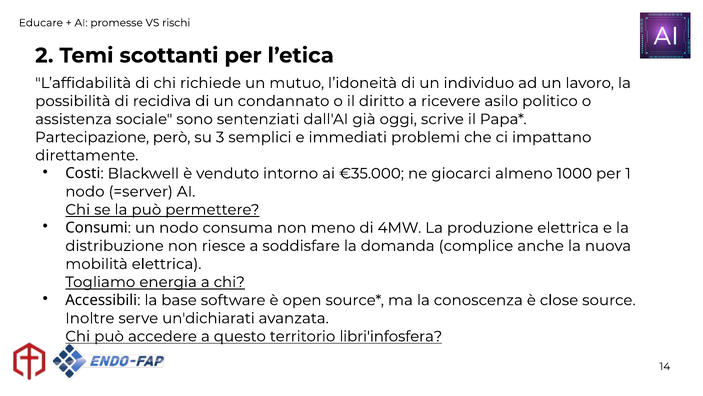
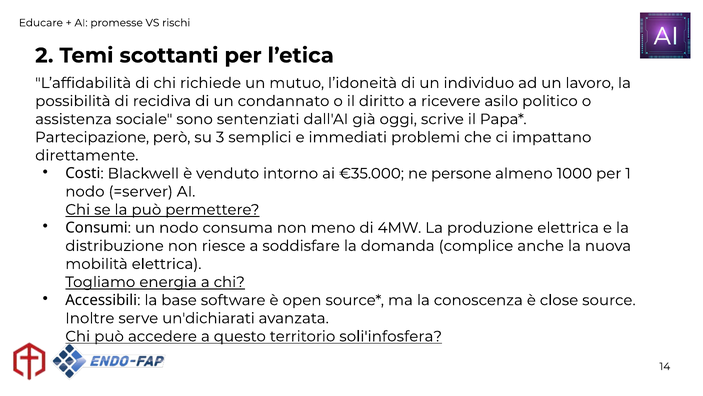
giocarci: giocarci -> persone
libri'infosfera: libri'infosfera -> soli'infosfera
